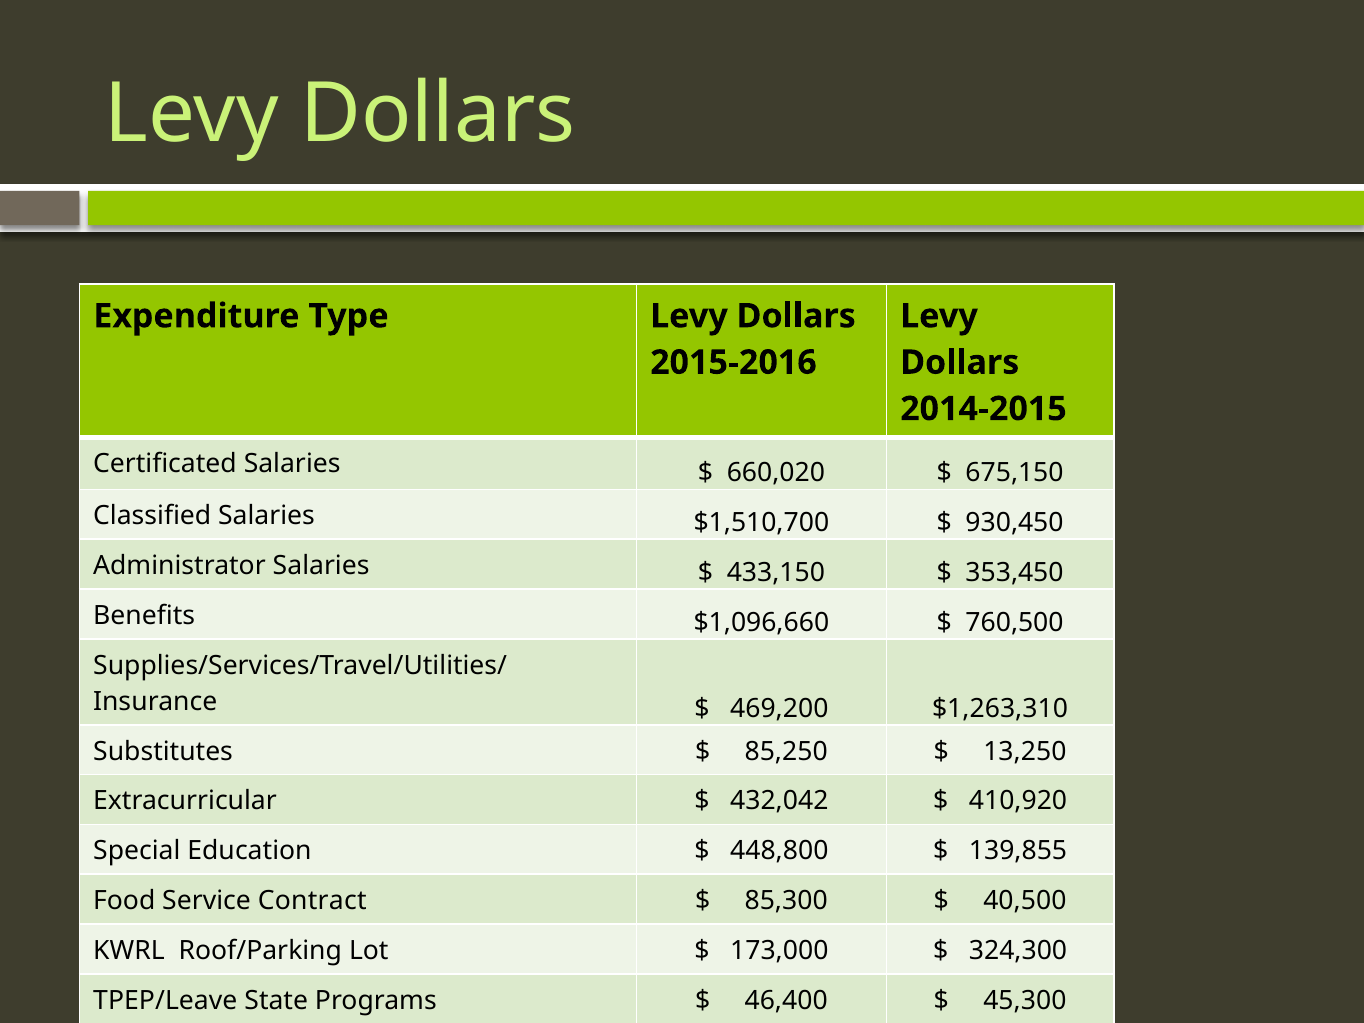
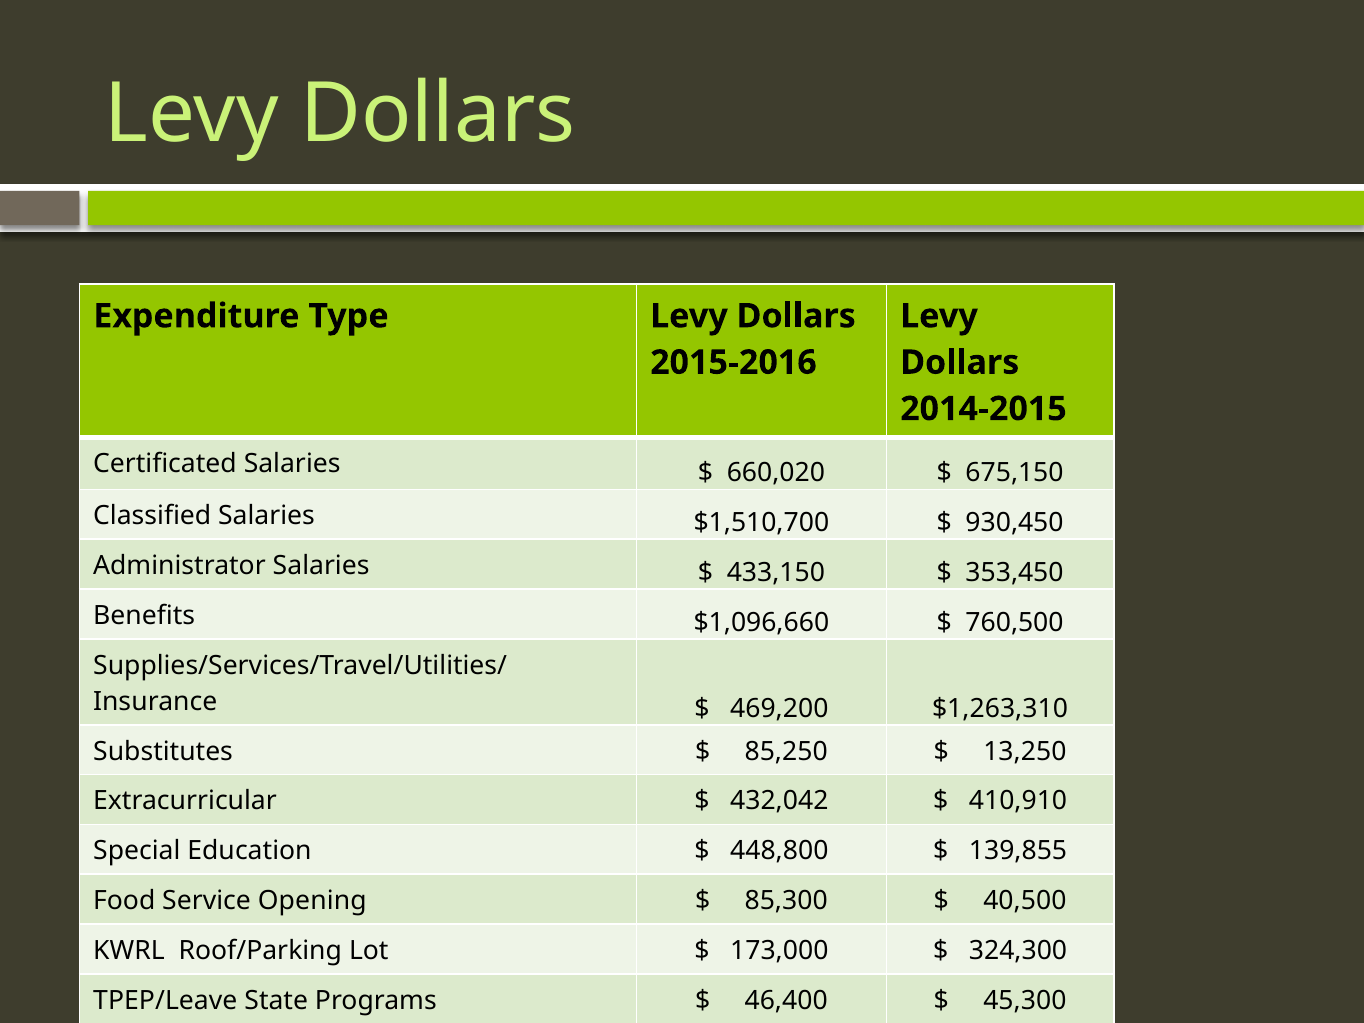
410,920: 410,920 -> 410,910
Contract: Contract -> Opening
